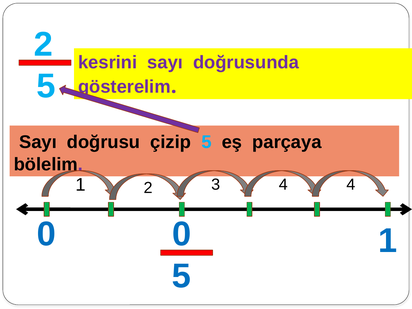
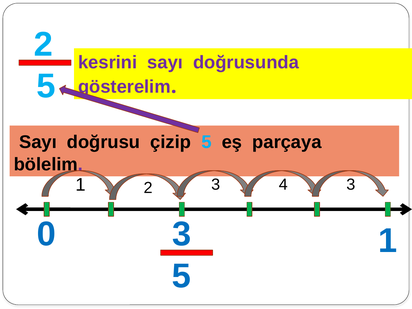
4 4: 4 -> 3
0 0: 0 -> 3
